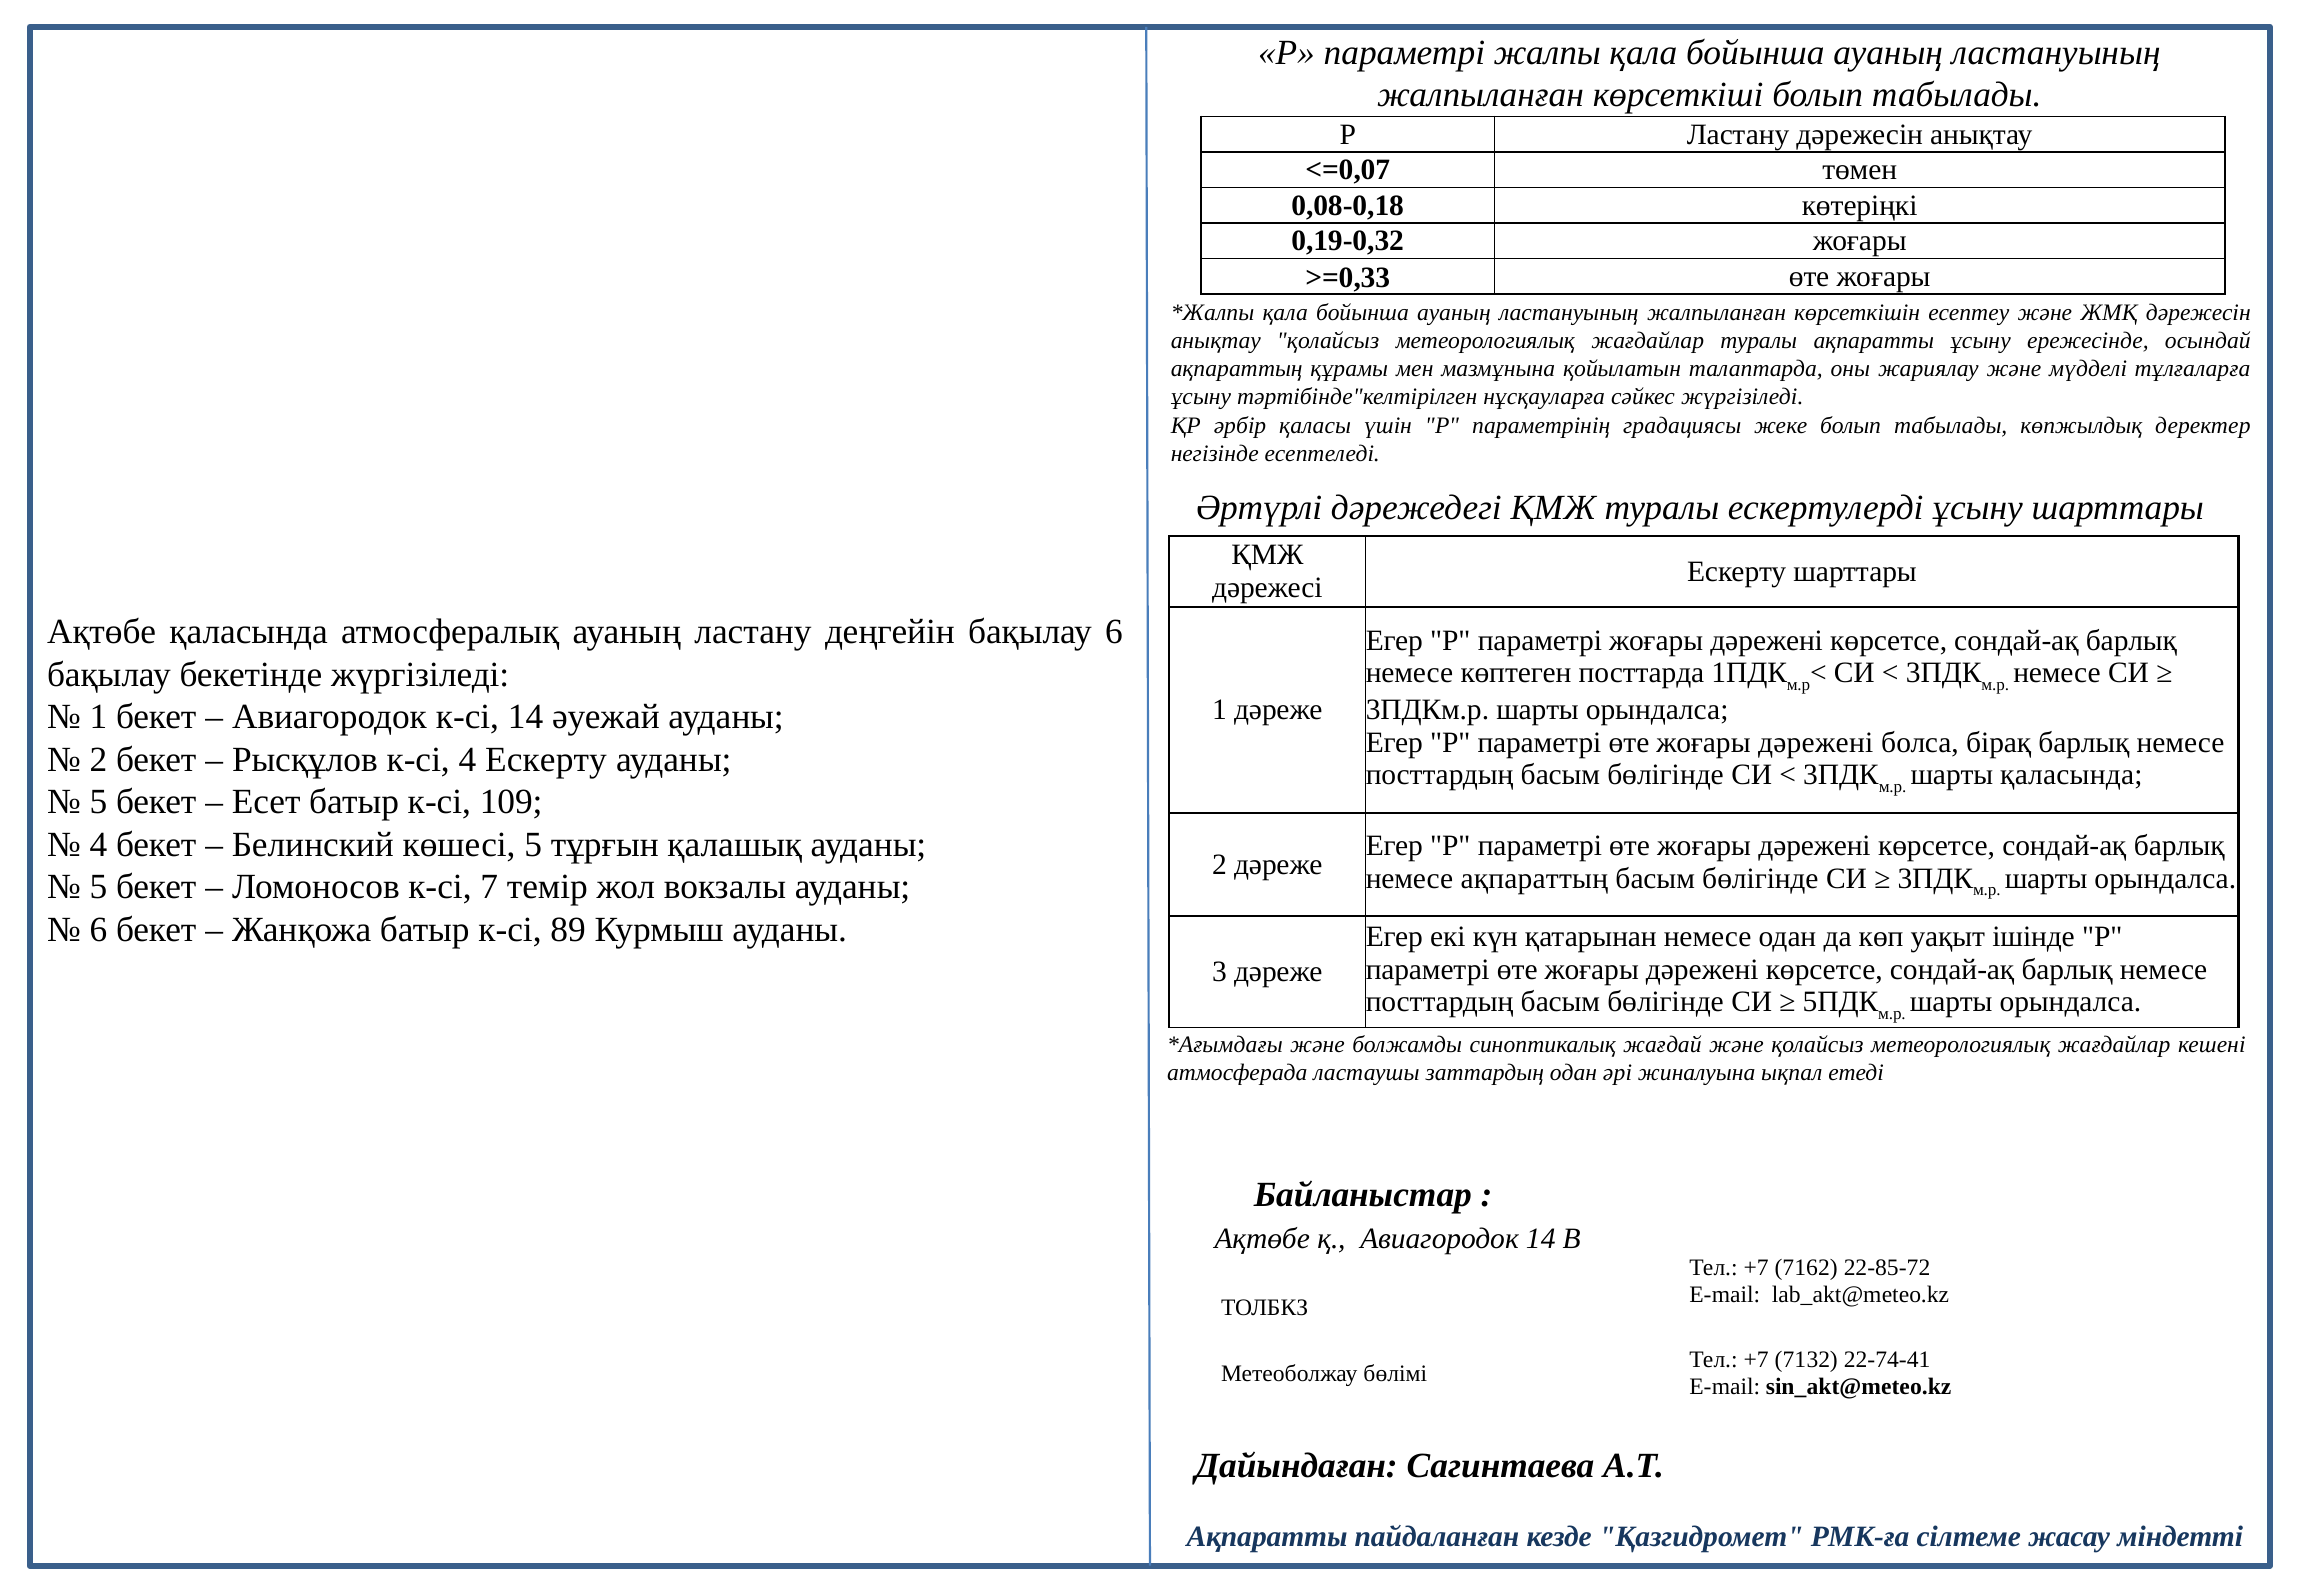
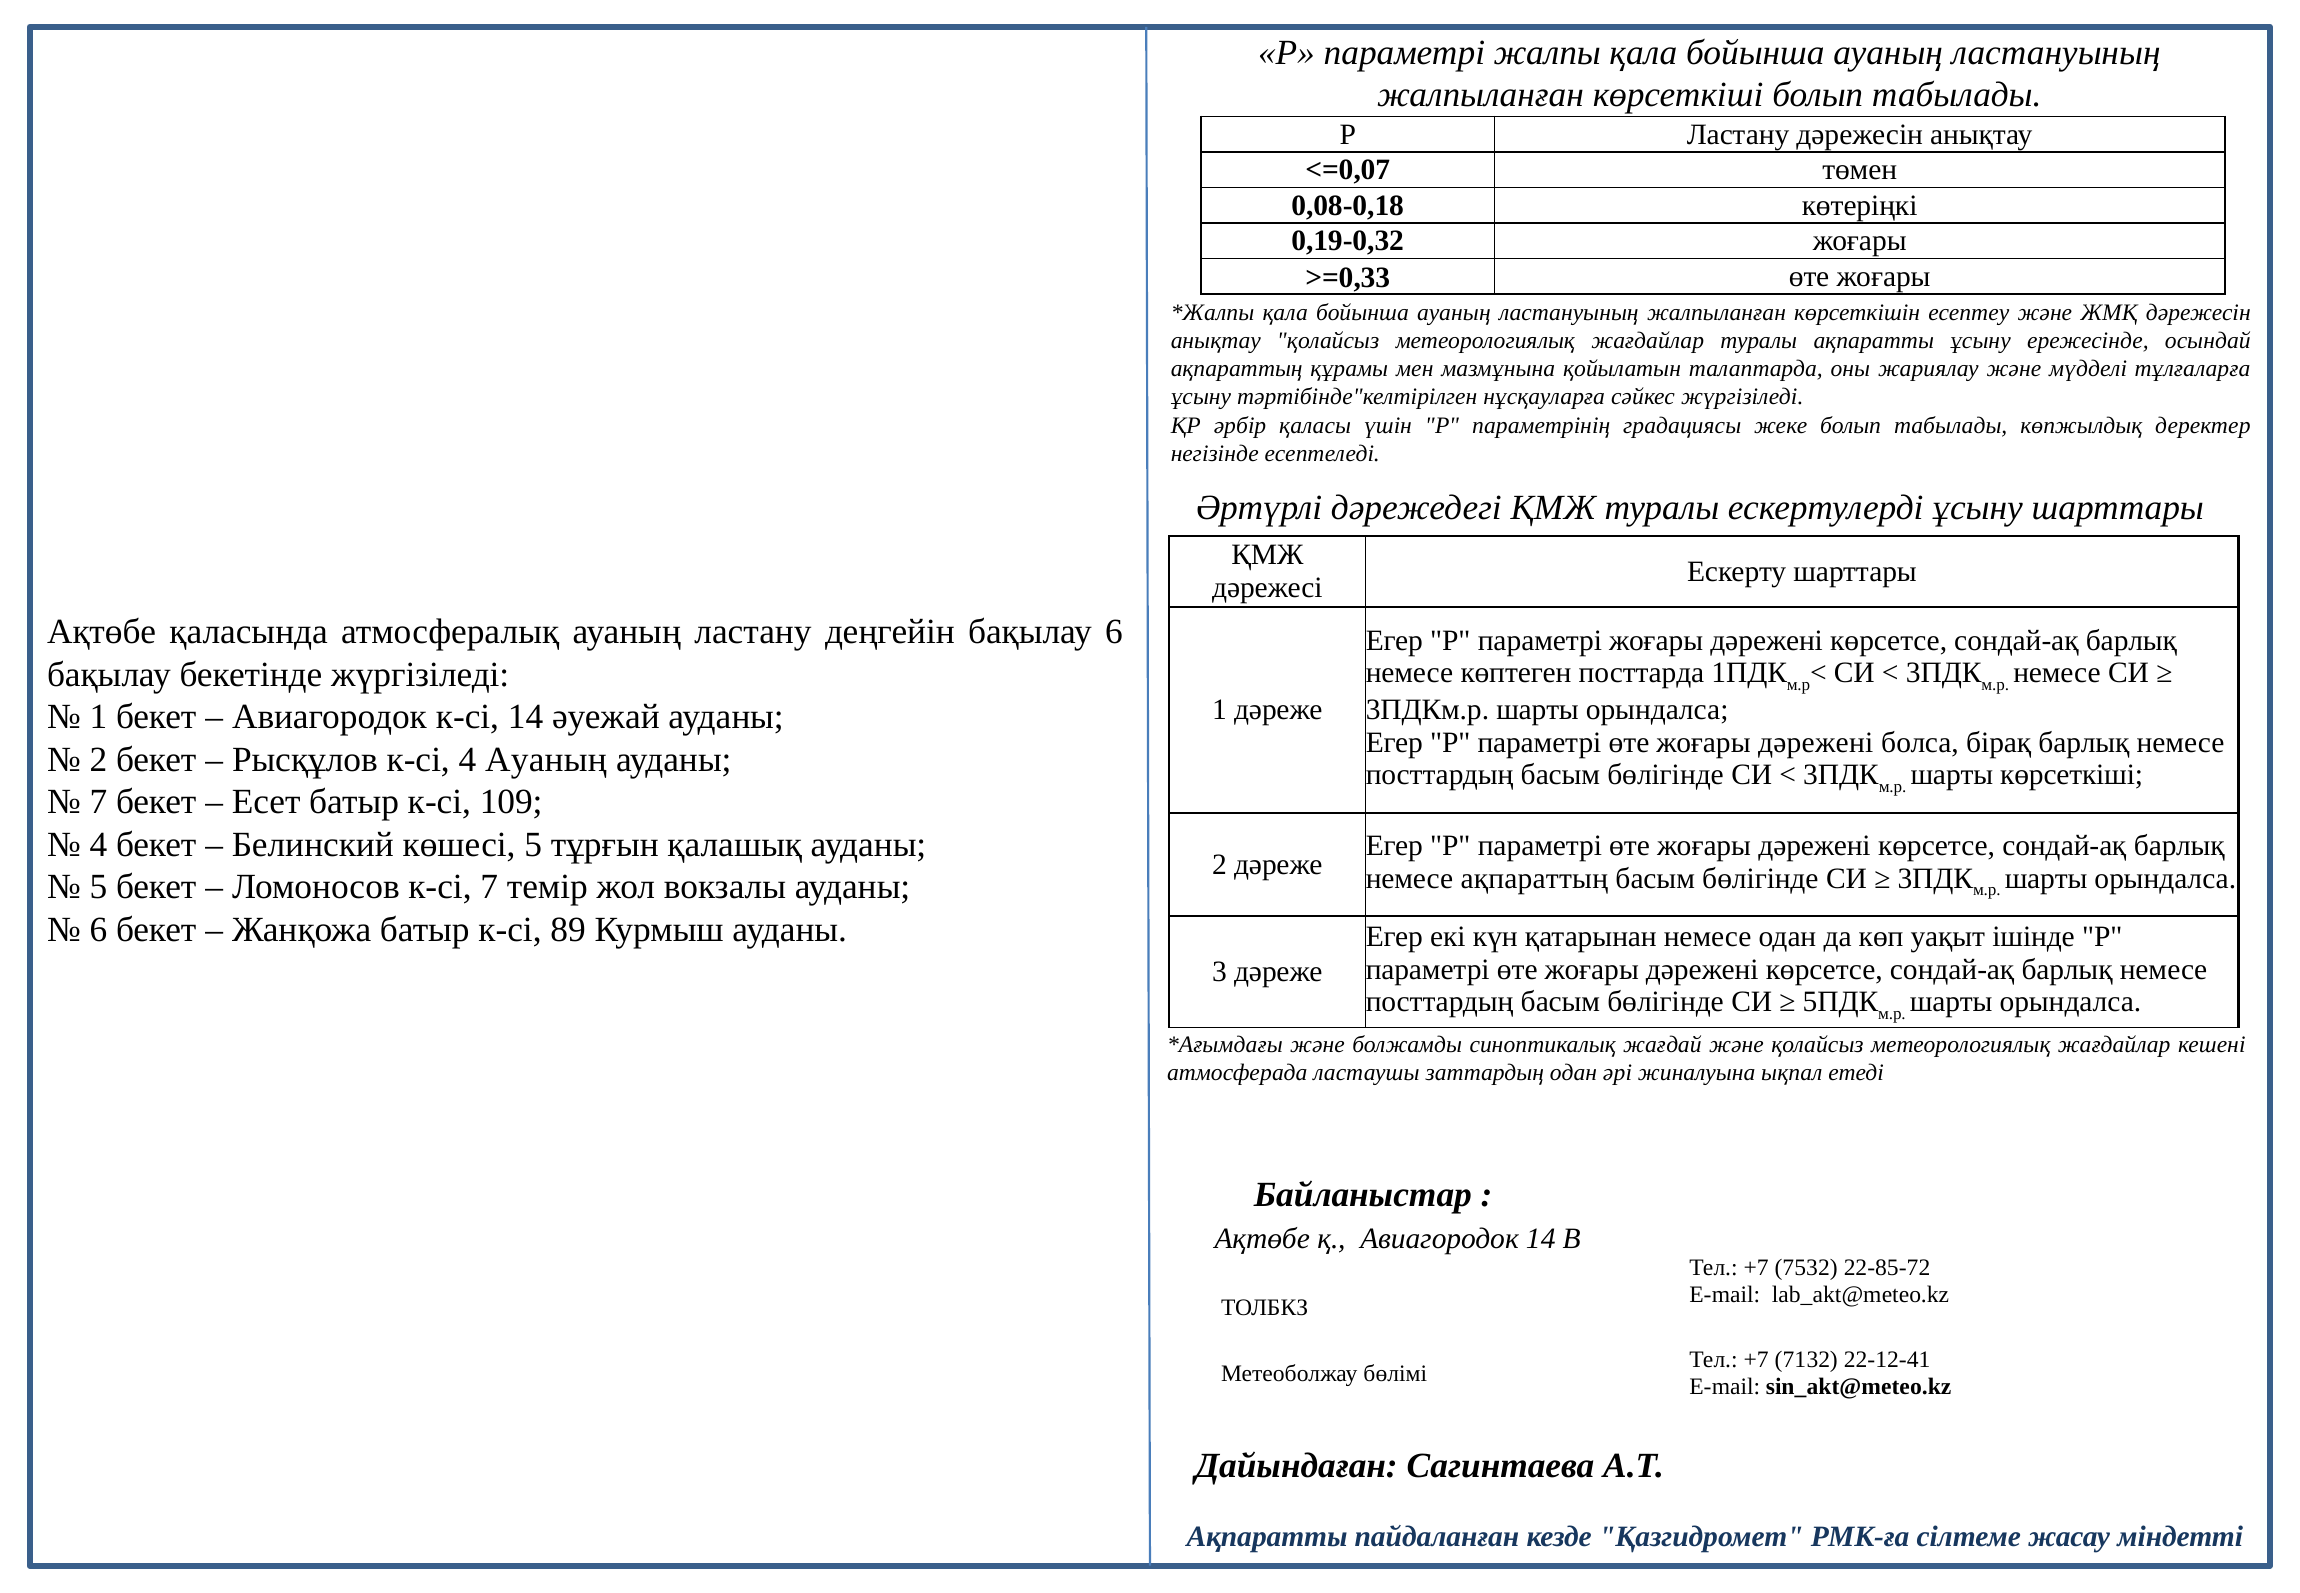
4 Ескерту: Ескерту -> Ауаның
шарты қаласында: қаласында -> көрсеткіші
5 at (98, 802): 5 -> 7
7162: 7162 -> 7532
22-74-41: 22-74-41 -> 22-12-41
